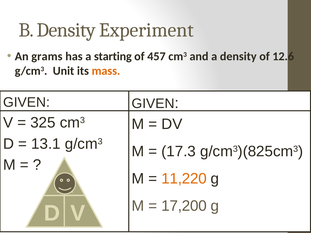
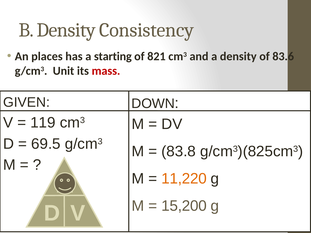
Experiment: Experiment -> Consistency
grams: grams -> places
457: 457 -> 821
12.6: 12.6 -> 83.6
mass colour: orange -> red
GIVEN at (153, 104): GIVEN -> DOWN
325: 325 -> 119
13.1: 13.1 -> 69.5
17.3: 17.3 -> 83.8
17,200: 17,200 -> 15,200
